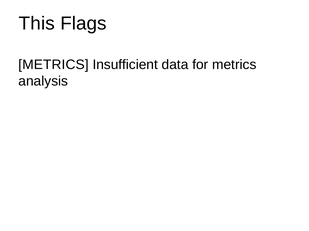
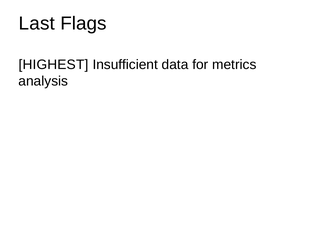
This: This -> Last
METRICS at (54, 65): METRICS -> HIGHEST
